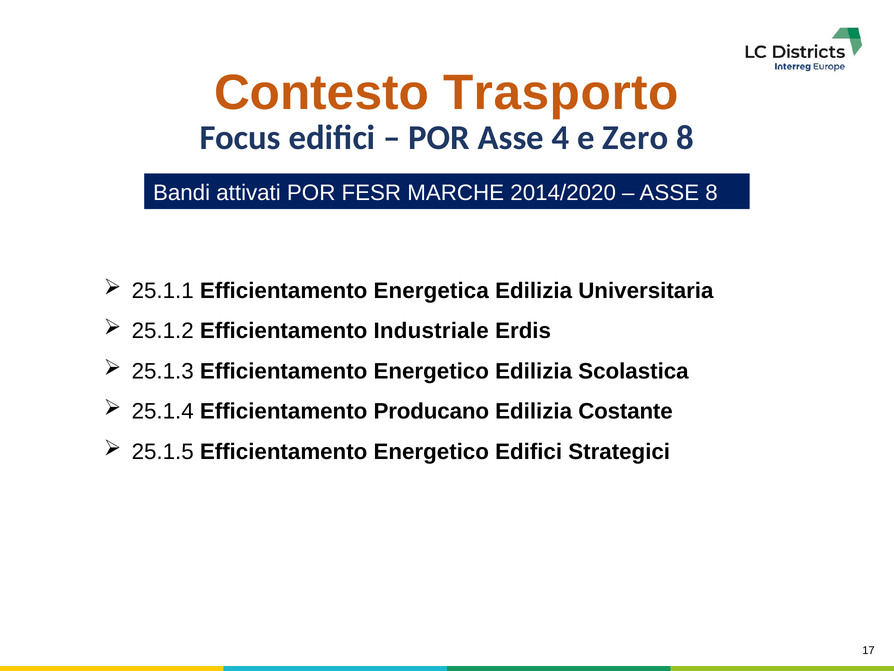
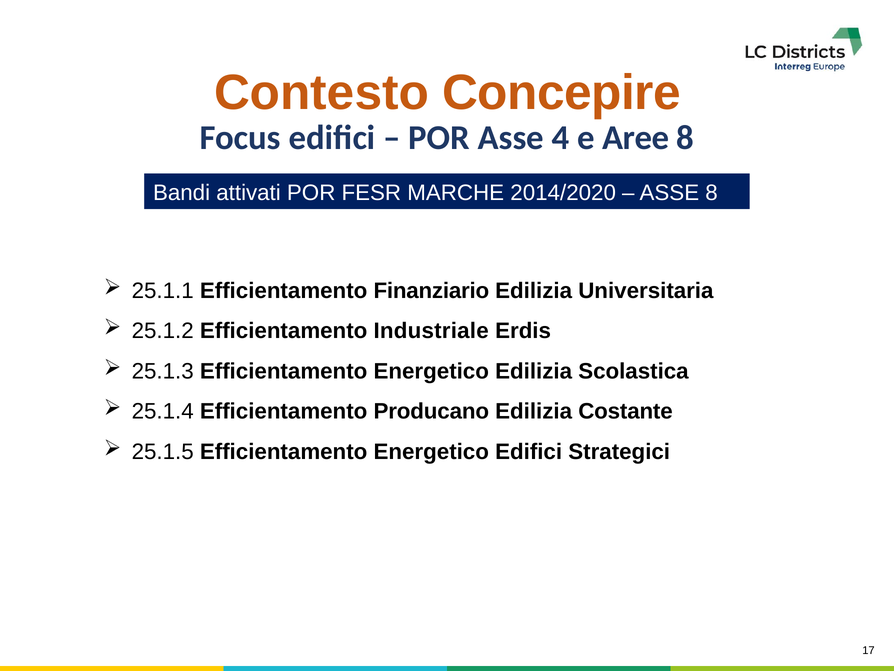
Trasporto: Trasporto -> Concepire
Zero: Zero -> Aree
Energetica: Energetica -> Finanziario
